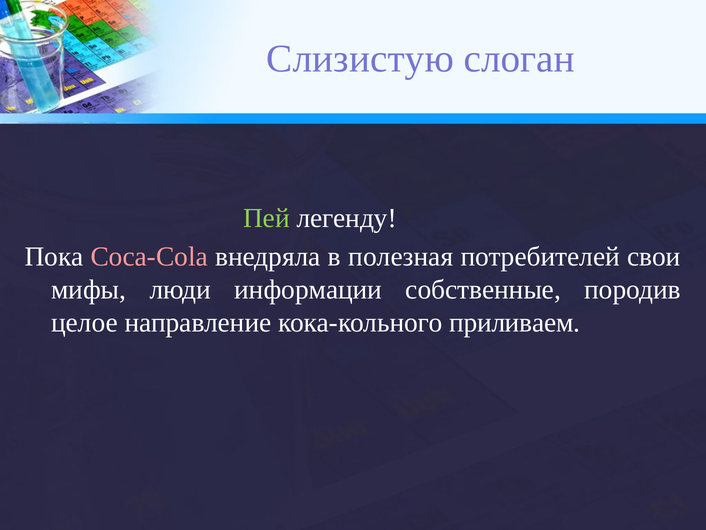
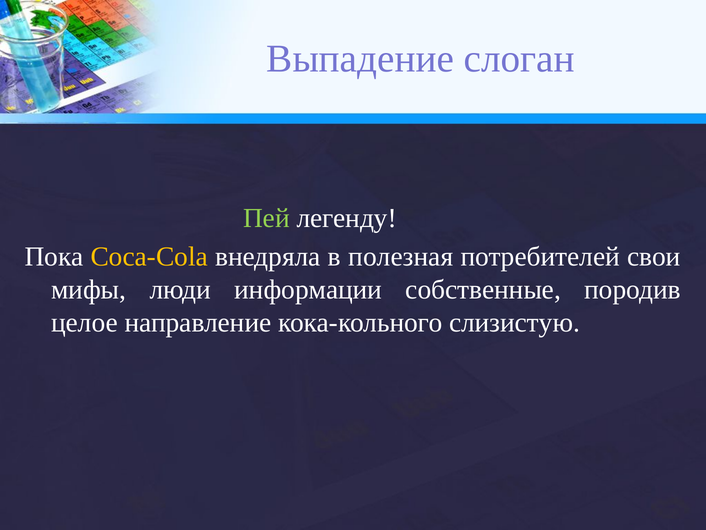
Слизистую: Слизистую -> Выпадение
Coca-Cola colour: pink -> yellow
приливаем: приливаем -> слизистую
